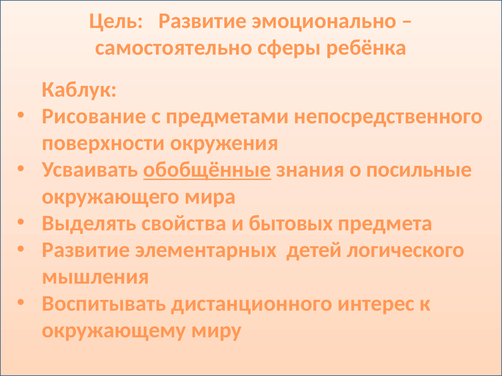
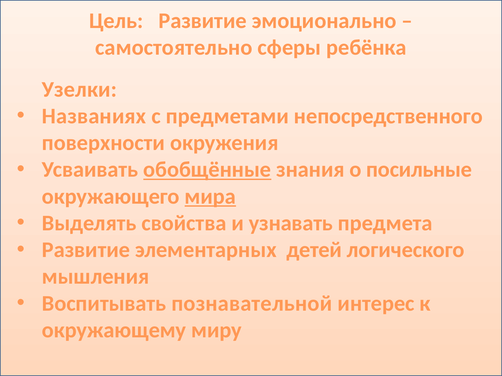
Каблук: Каблук -> Узелки
Рисование: Рисование -> Названиях
мира underline: none -> present
бытовых: бытовых -> узнавать
дистанционного: дистанционного -> познавательной
